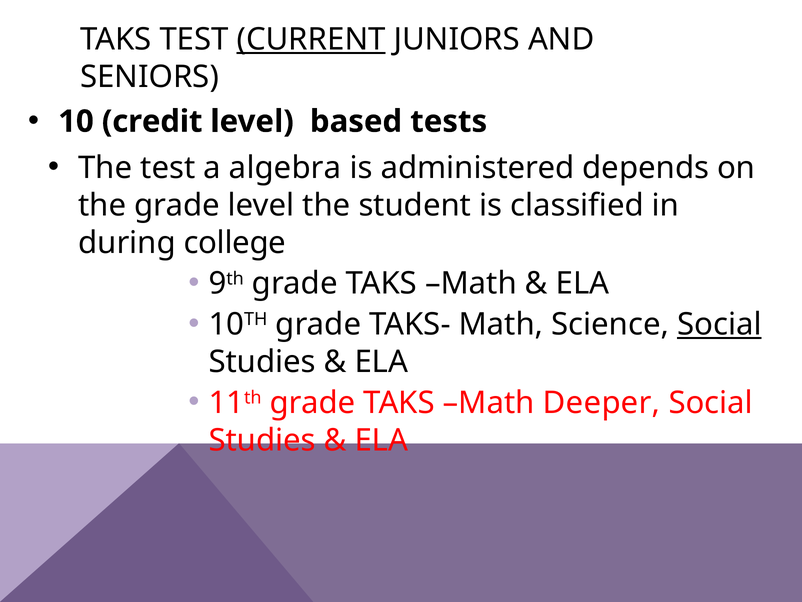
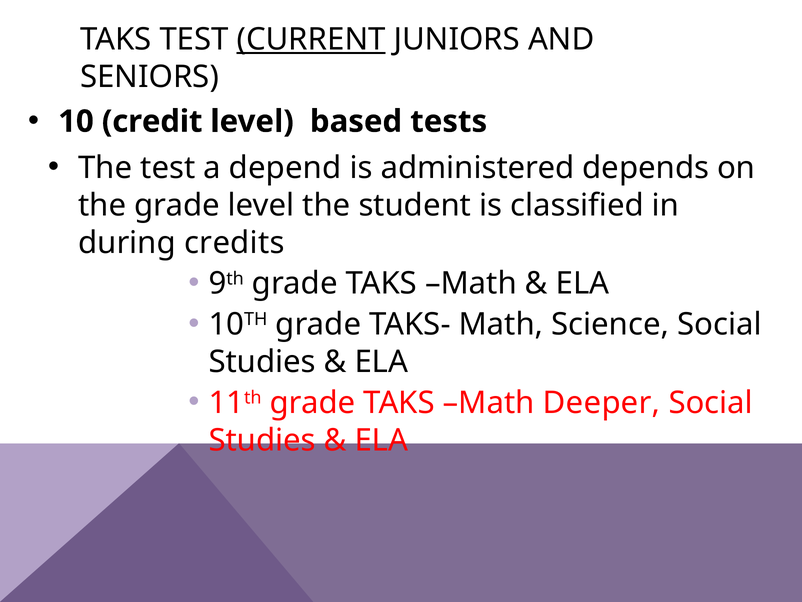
algebra: algebra -> depend
college: college -> credits
Social at (719, 324) underline: present -> none
